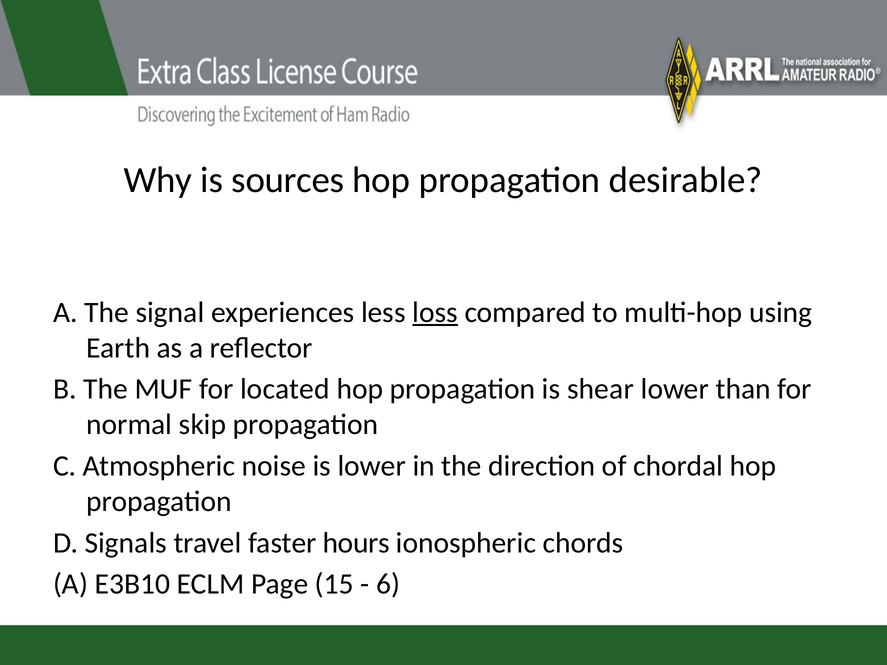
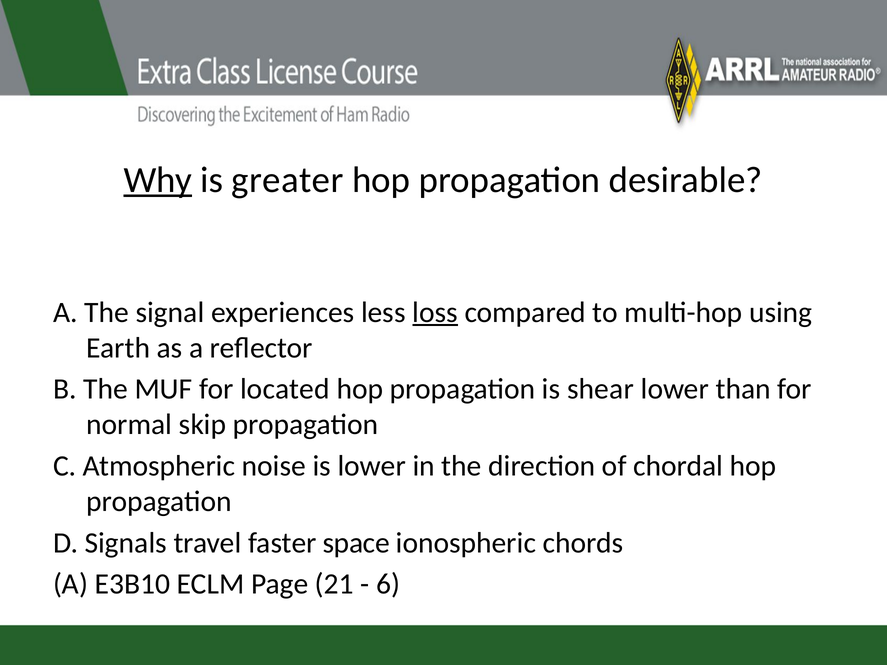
Why underline: none -> present
sources: sources -> greater
hours: hours -> space
15: 15 -> 21
